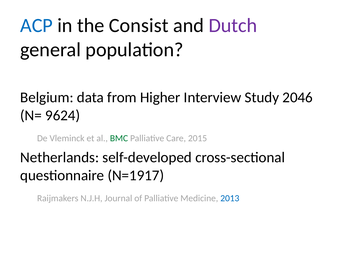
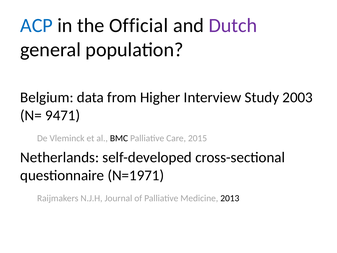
Consist: Consist -> Official
2046: 2046 -> 2003
9624: 9624 -> 9471
BMC colour: green -> black
N=1917: N=1917 -> N=1971
2013 colour: blue -> black
